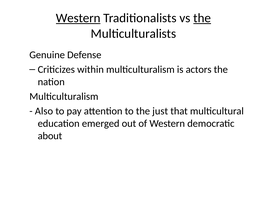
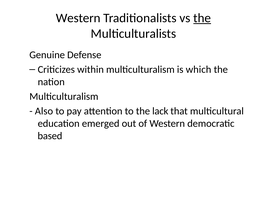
Western at (78, 18) underline: present -> none
actors: actors -> which
just: just -> lack
about: about -> based
